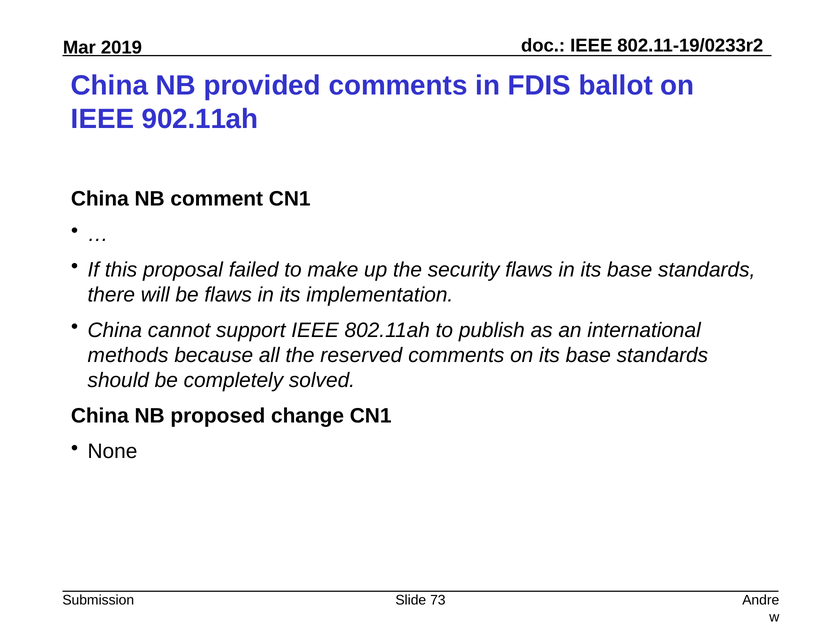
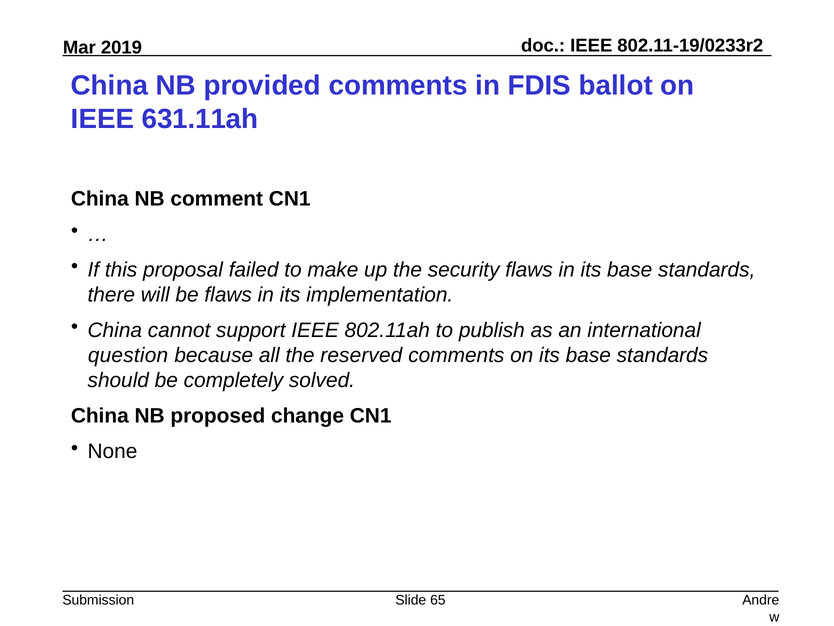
902.11ah: 902.11ah -> 631.11ah
methods: methods -> question
73: 73 -> 65
